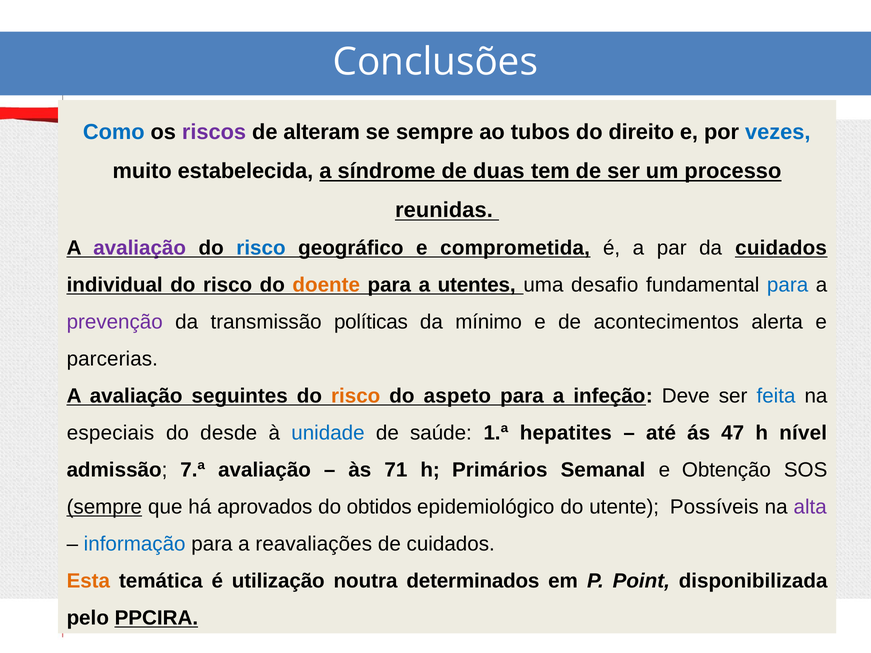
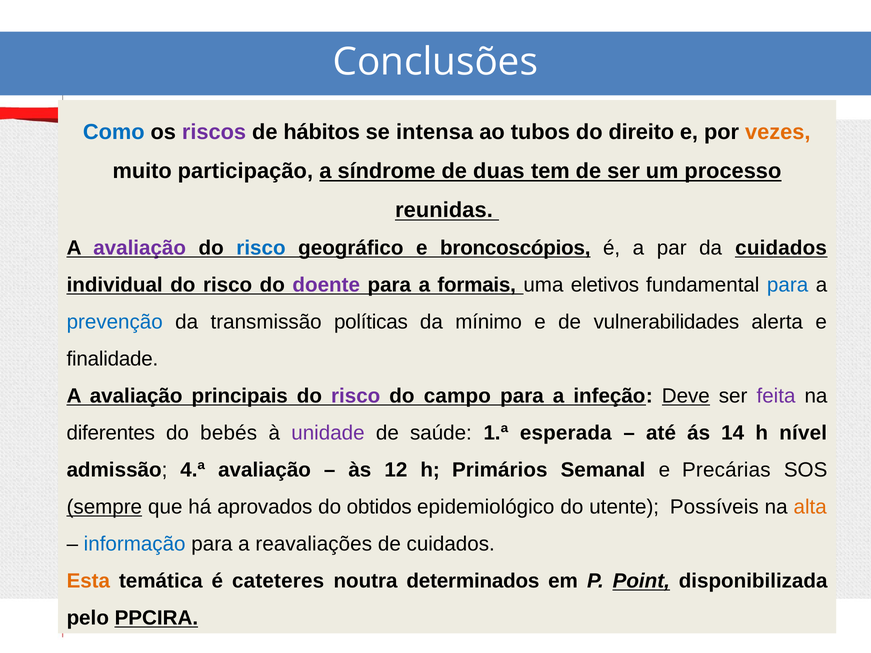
alteram: alteram -> hábitos
se sempre: sempre -> intensa
vezes colour: blue -> orange
estabelecida: estabelecida -> participação
comprometida: comprometida -> broncoscópios
doente colour: orange -> purple
utentes: utentes -> formais
desafio: desafio -> eletivos
prevenção colour: purple -> blue
acontecimentos: acontecimentos -> vulnerabilidades
parcerias: parcerias -> finalidade
seguintes: seguintes -> principais
risco at (356, 396) colour: orange -> purple
aspeto: aspeto -> campo
Deve underline: none -> present
feita colour: blue -> purple
especiais: especiais -> diferentes
desde: desde -> bebés
unidade colour: blue -> purple
hepatites: hepatites -> esperada
47: 47 -> 14
7.ª: 7.ª -> 4.ª
71: 71 -> 12
Obtenção: Obtenção -> Precárias
alta colour: purple -> orange
utilização: utilização -> cateteres
Point underline: none -> present
